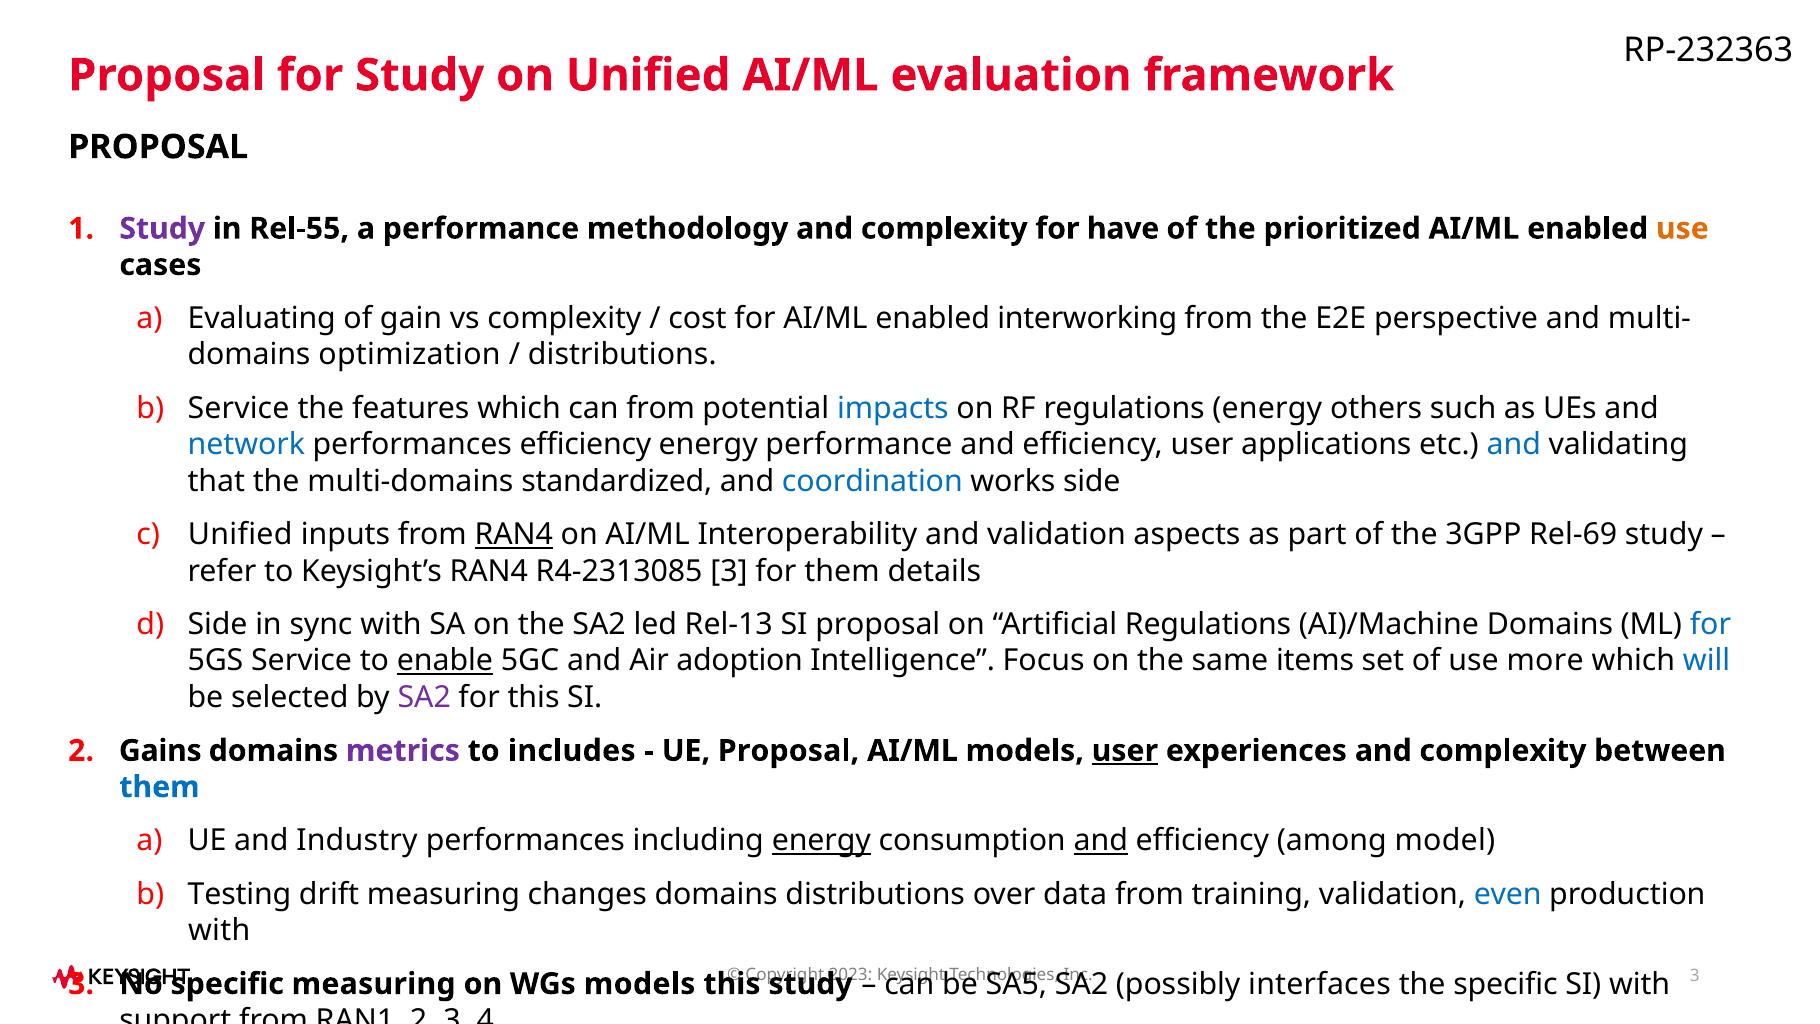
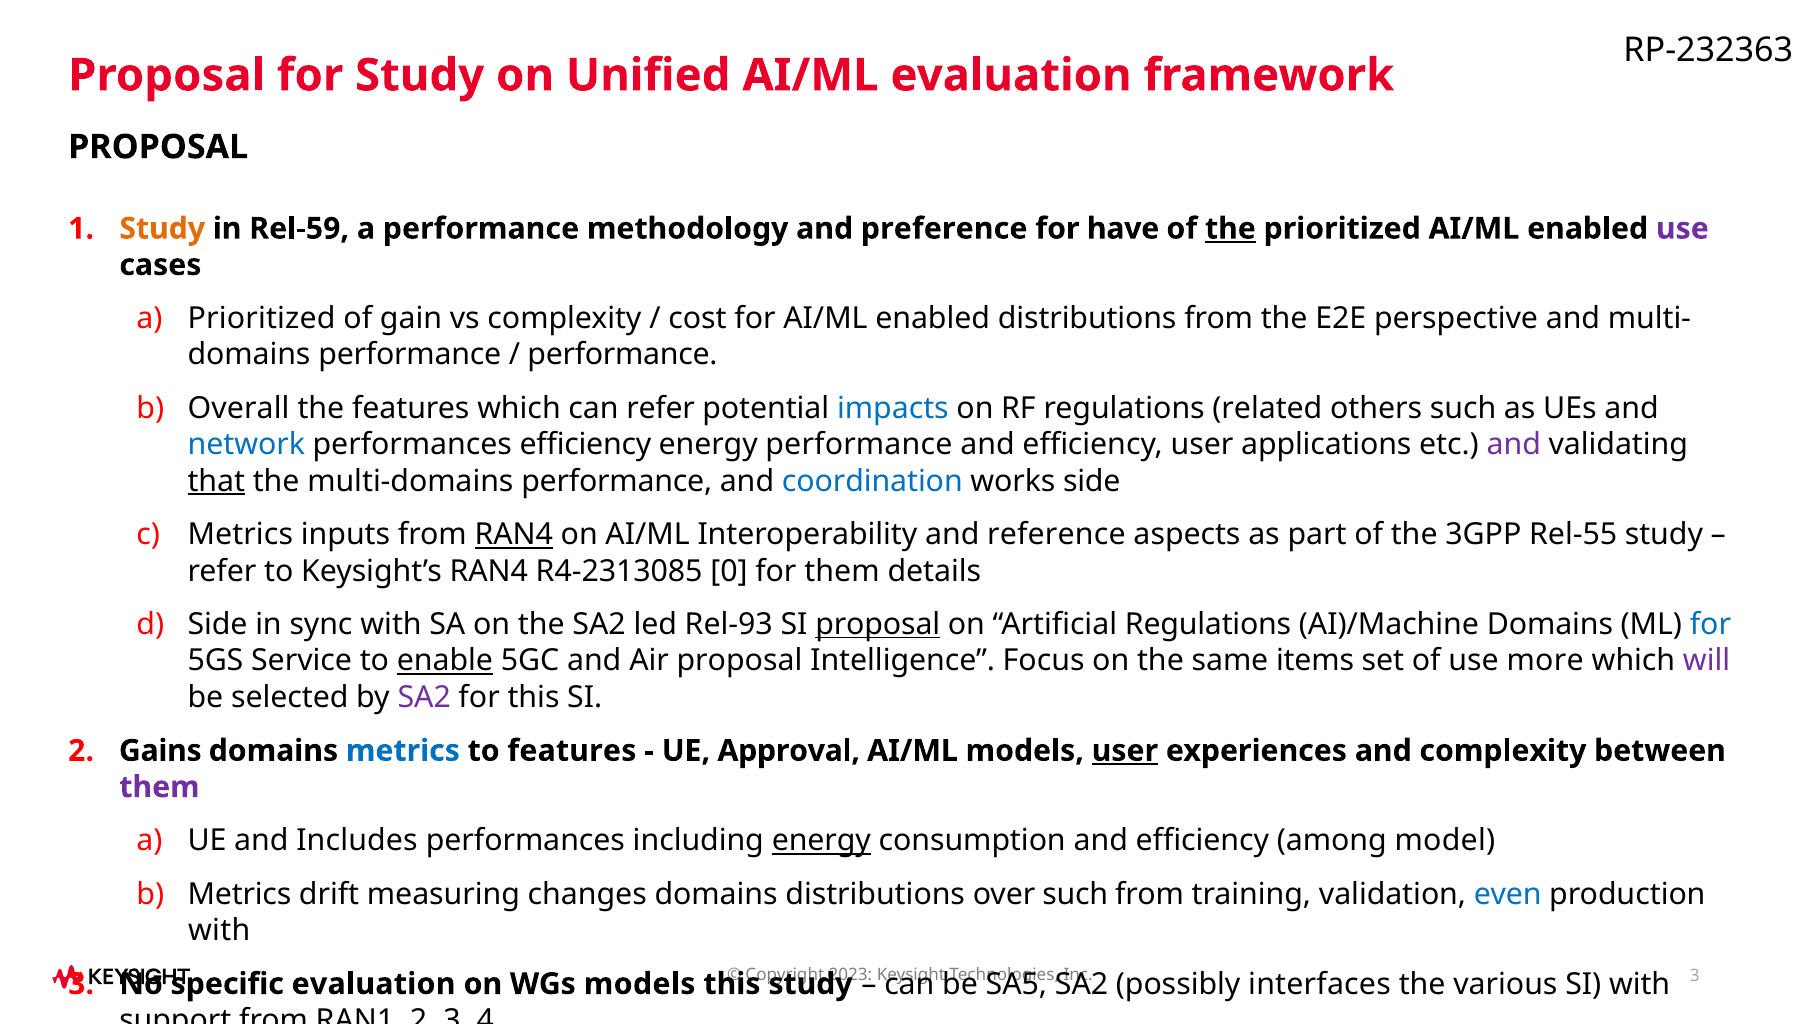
Study at (162, 229) colour: purple -> orange
Rel-55: Rel-55 -> Rel-59
methodology and complexity: complexity -> preference
the at (1230, 229) underline: none -> present
use at (1682, 229) colour: orange -> purple
a Evaluating: Evaluating -> Prioritized
enabled interworking: interworking -> distributions
domains optimization: optimization -> performance
distributions at (622, 355): distributions -> performance
Service at (239, 408): Service -> Overall
can from: from -> refer
regulations energy: energy -> related
and at (1514, 445) colour: blue -> purple
that underline: none -> present
multi-domains standardized: standardized -> performance
Unified at (240, 534): Unified -> Metrics
and validation: validation -> reference
Rel-69: Rel-69 -> Rel-55
R4-2313085 3: 3 -> 0
Rel-13: Rel-13 -> Rel-93
proposal at (878, 624) underline: none -> present
Air adoption: adoption -> proposal
will colour: blue -> purple
metrics at (403, 751) colour: purple -> blue
to includes: includes -> features
UE Proposal: Proposal -> Approval
them at (160, 787) colour: blue -> purple
Industry: Industry -> Includes
and at (1101, 840) underline: present -> none
Testing at (239, 894): Testing -> Metrics
over data: data -> such
specific measuring: measuring -> evaluation
the specific: specific -> various
